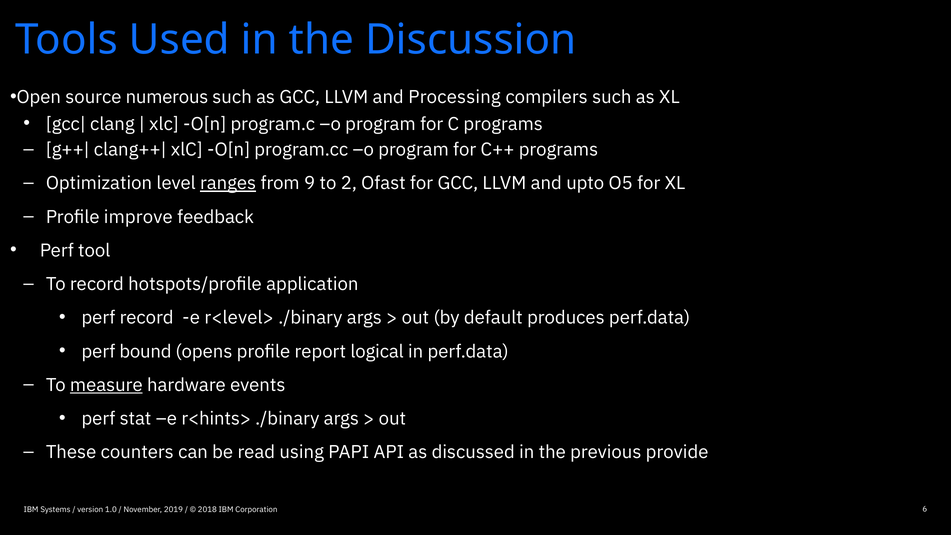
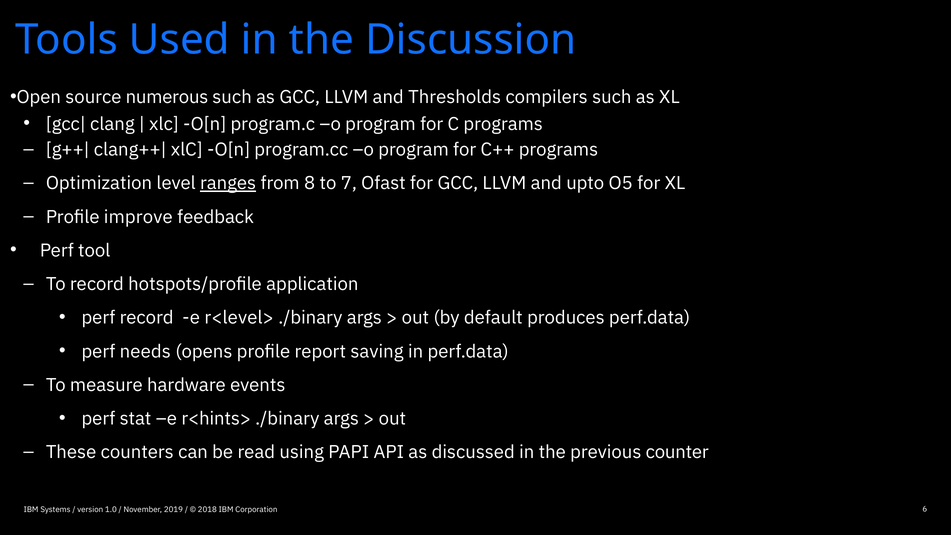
Processing: Processing -> Thresholds
9: 9 -> 8
2: 2 -> 7
bound: bound -> needs
logical: logical -> saving
measure underline: present -> none
provide: provide -> counter
